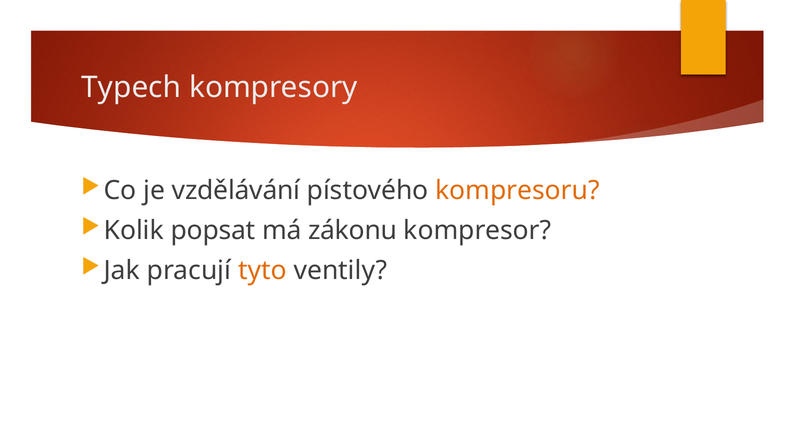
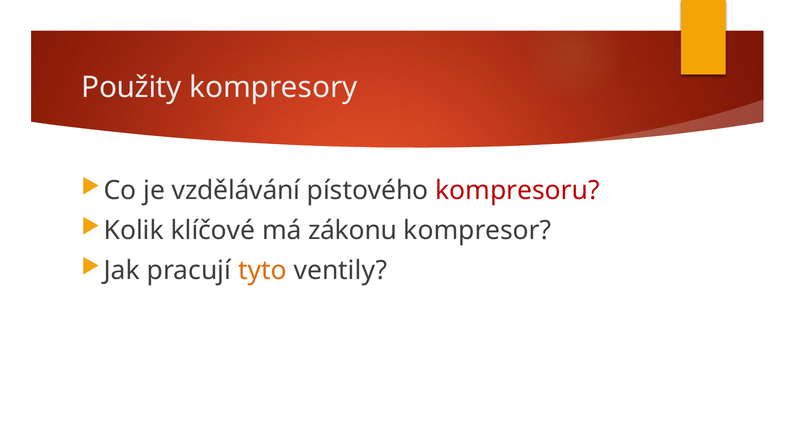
Typech: Typech -> Použity
kompresoru colour: orange -> red
popsat: popsat -> klíčové
